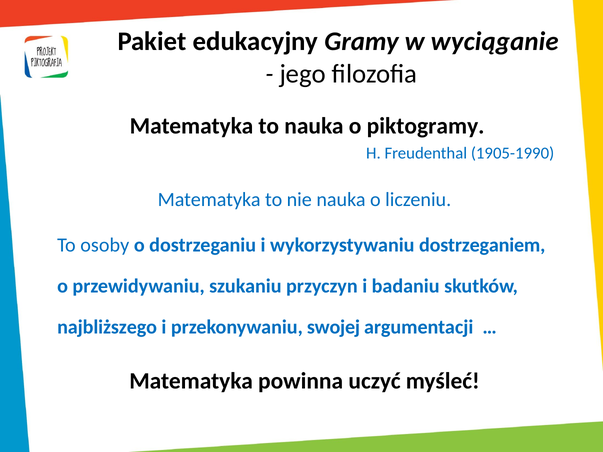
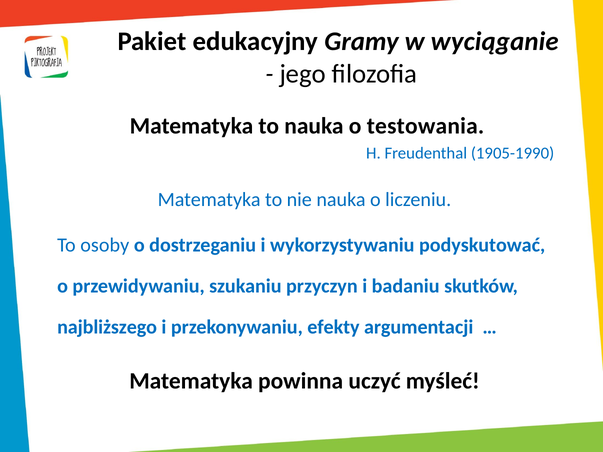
piktogramy: piktogramy -> testowania
dostrzeganiem: dostrzeganiem -> podyskutować
swojej: swojej -> efekty
